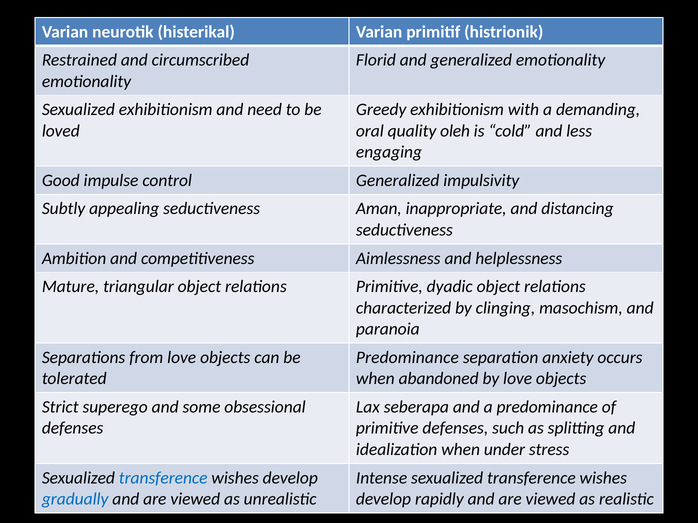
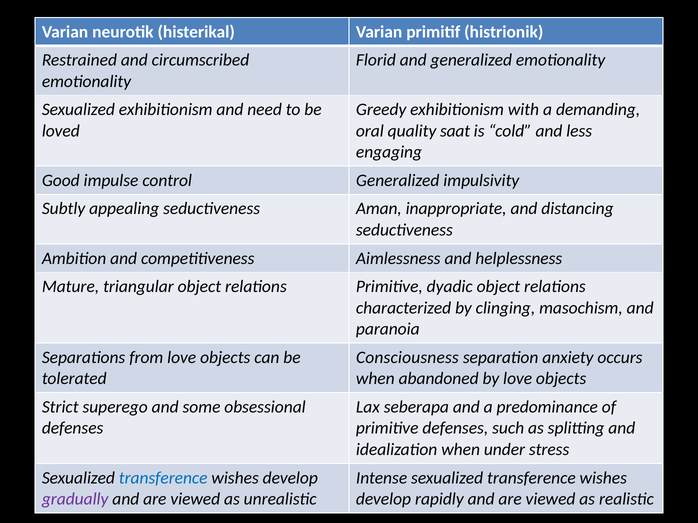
oleh: oleh -> saat
Predominance at (407, 358): Predominance -> Consciousness
gradually colour: blue -> purple
